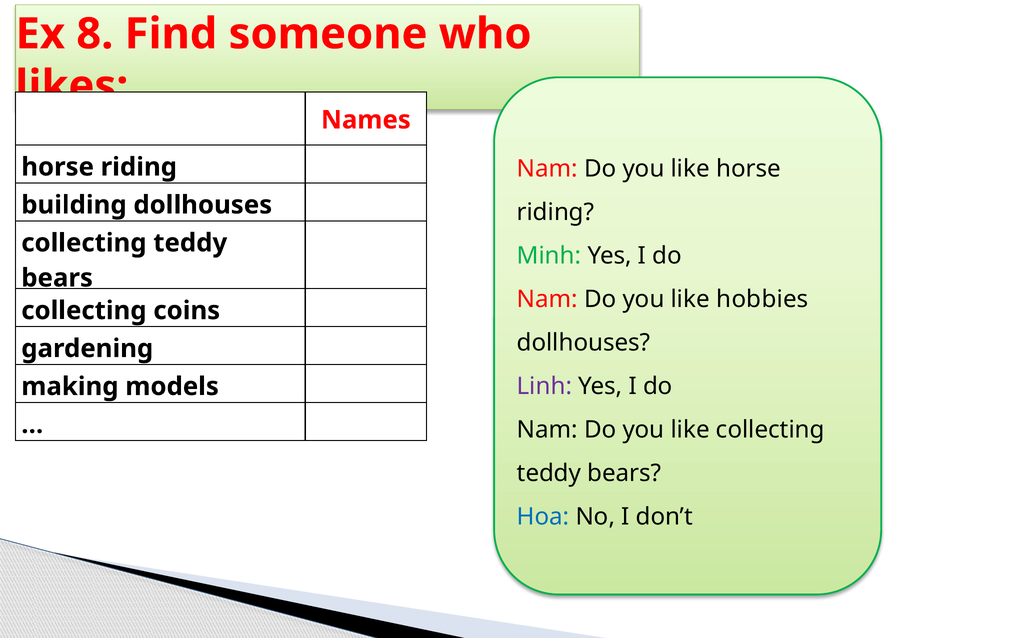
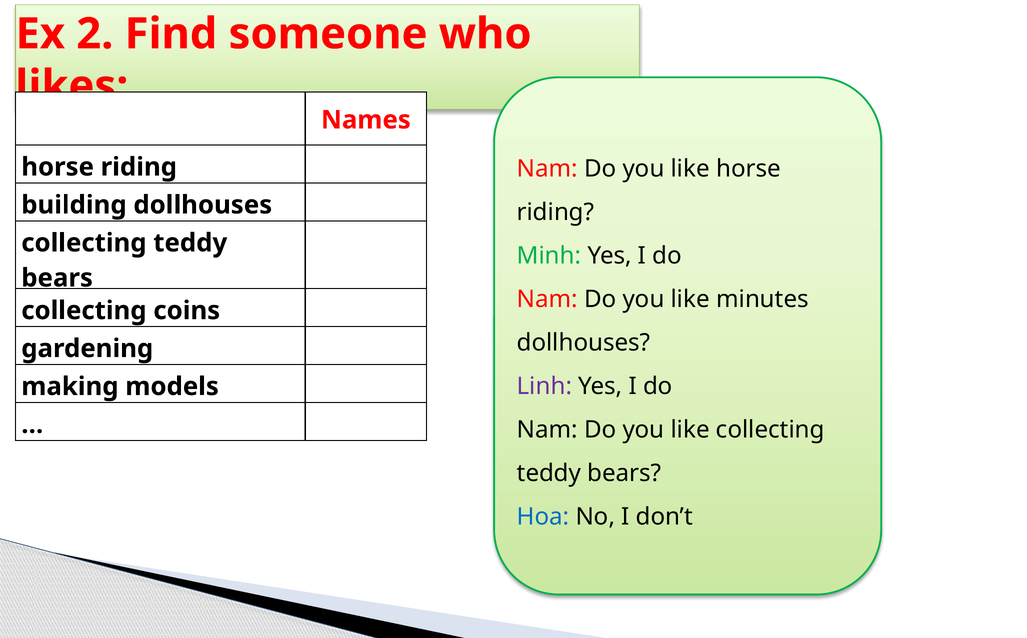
8: 8 -> 2
hobbies: hobbies -> minutes
